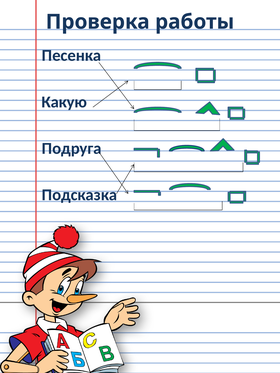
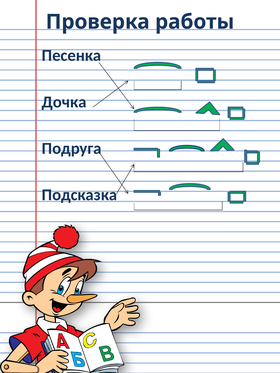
Какую: Какую -> Дочка
